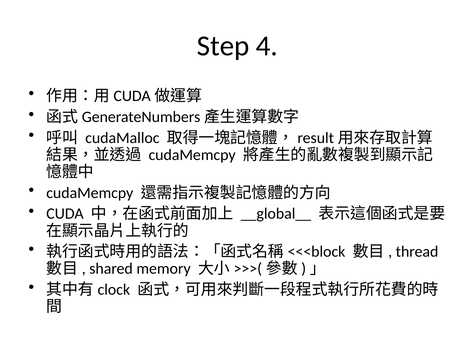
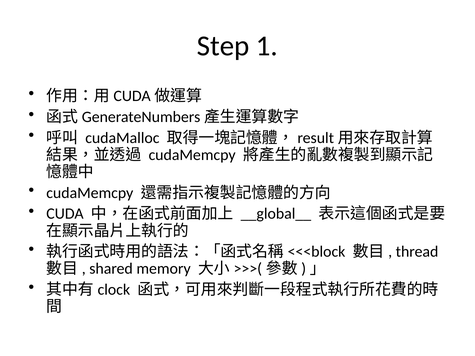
4: 4 -> 1
